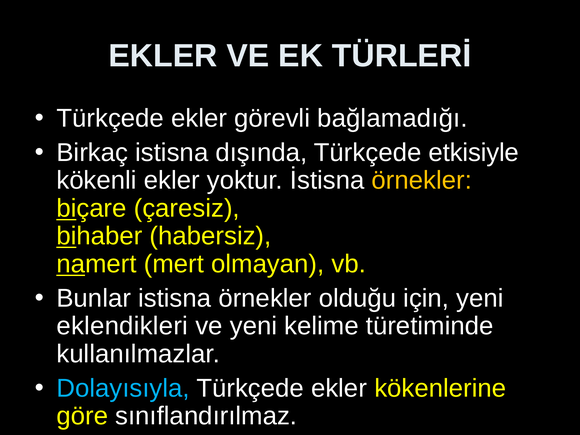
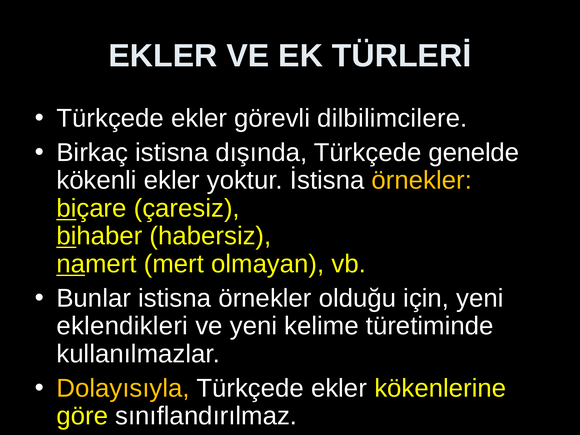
bağlamadığı: bağlamadığı -> dilbilimcilere
etkisiyle: etkisiyle -> genelde
Dolayısıyla colour: light blue -> yellow
